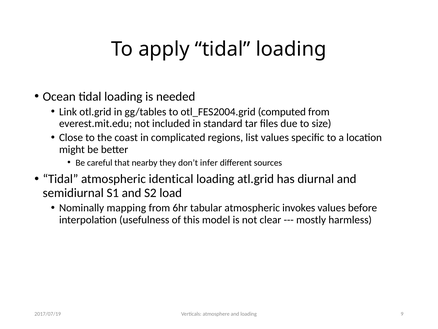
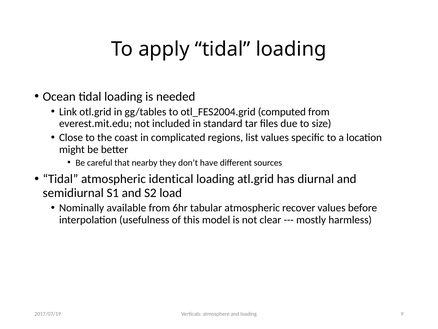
infer: infer -> have
mapping: mapping -> available
invokes: invokes -> recover
